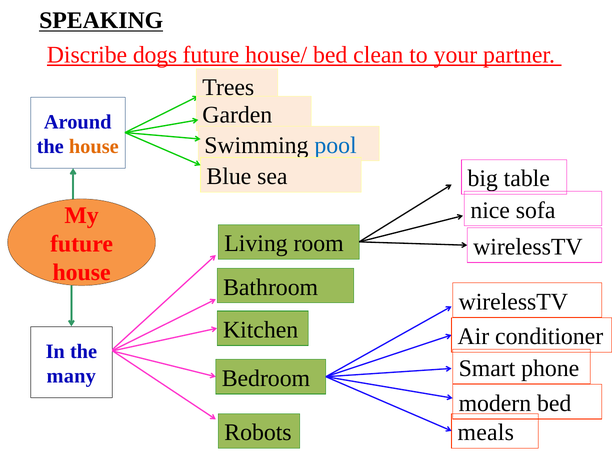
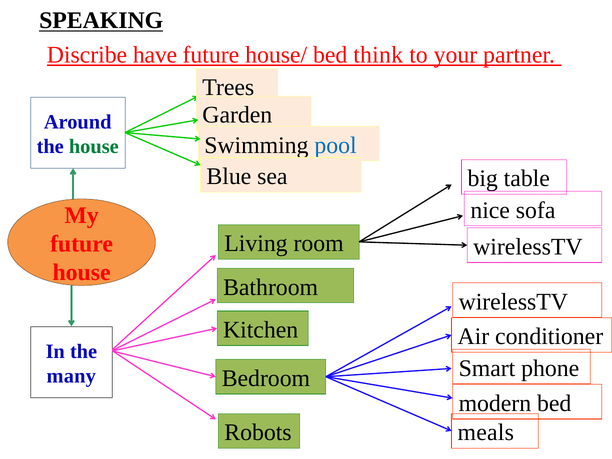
dogs: dogs -> have
clean: clean -> think
house at (94, 146) colour: orange -> green
